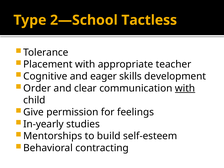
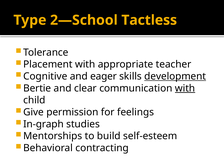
development underline: none -> present
Order: Order -> Bertie
In-yearly: In-yearly -> In-graph
